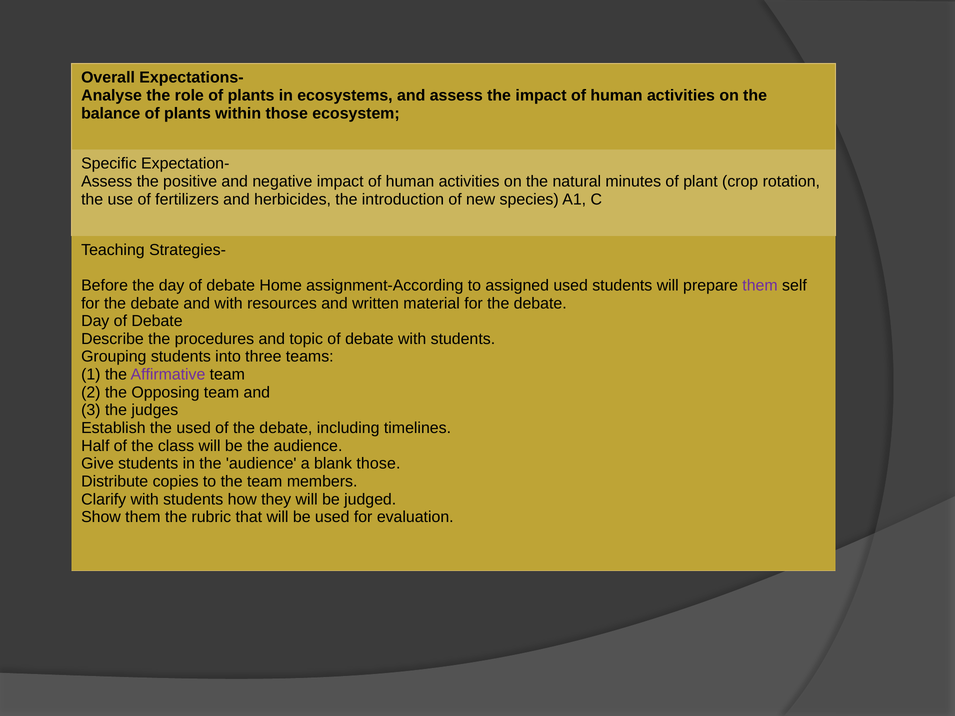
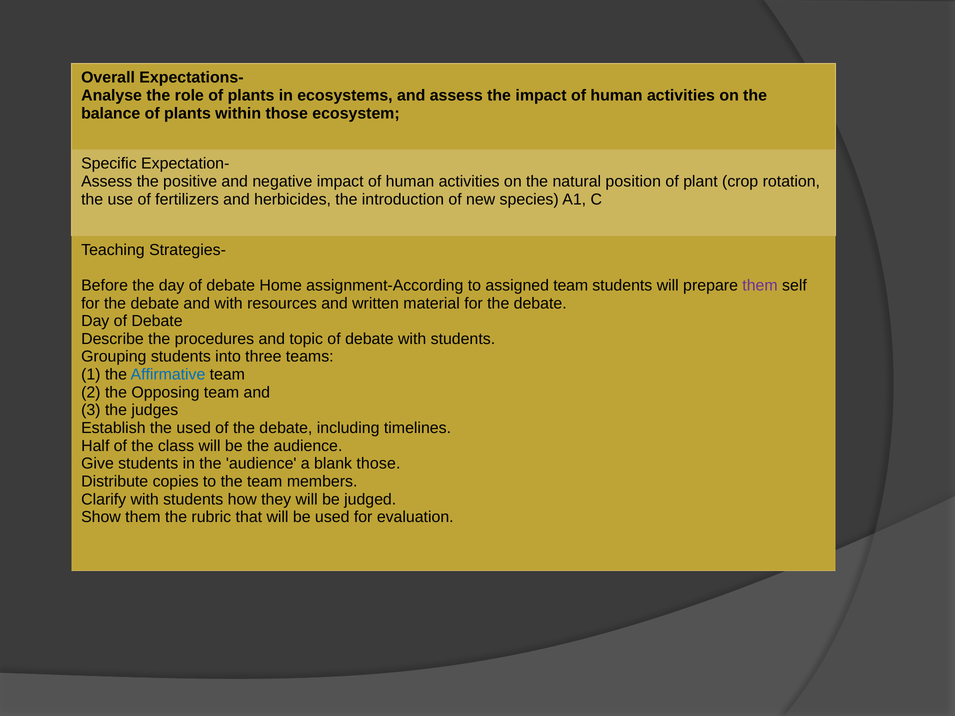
minutes: minutes -> position
assigned used: used -> team
Affirmative colour: purple -> blue
